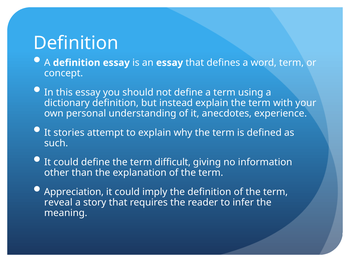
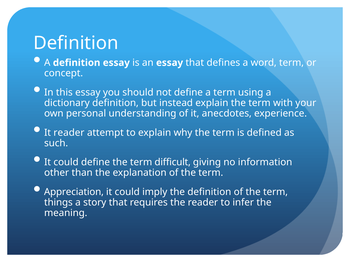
It stories: stories -> reader
reveal: reveal -> things
